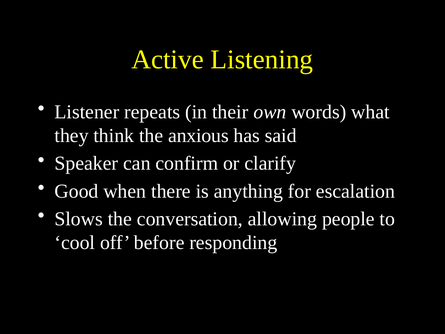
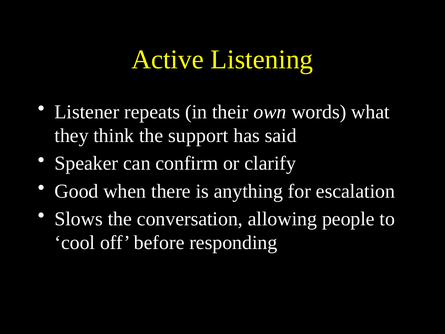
anxious: anxious -> support
